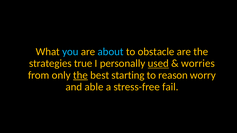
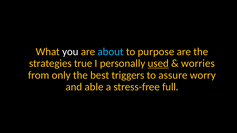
you colour: light blue -> white
obstacle: obstacle -> purpose
the at (80, 75) underline: present -> none
starting: starting -> triggers
reason: reason -> assure
fail: fail -> full
